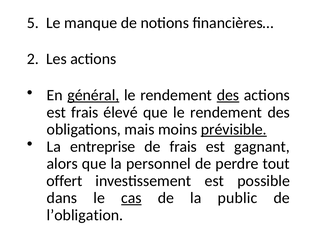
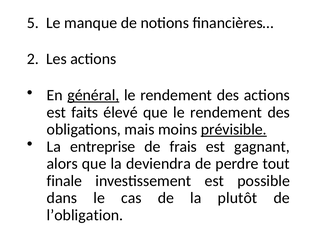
des at (228, 95) underline: present -> none
est frais: frais -> faits
personnel: personnel -> deviendra
offert: offert -> finale
cas underline: present -> none
public: public -> plutôt
